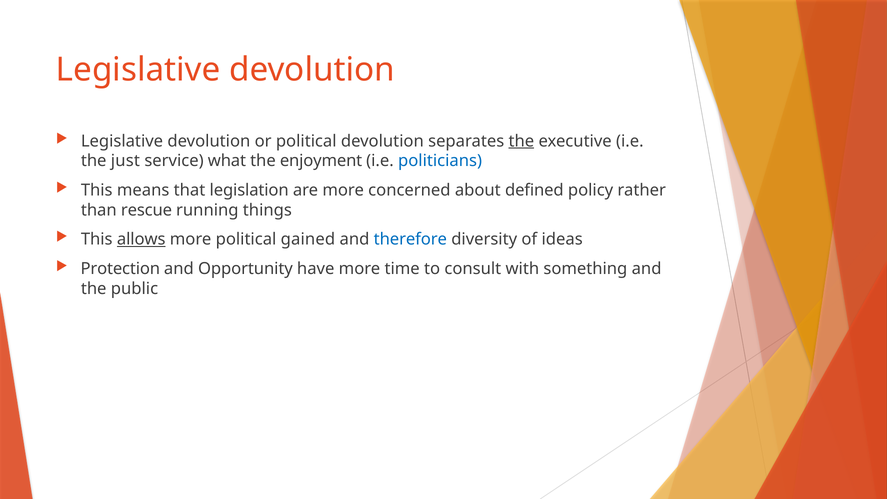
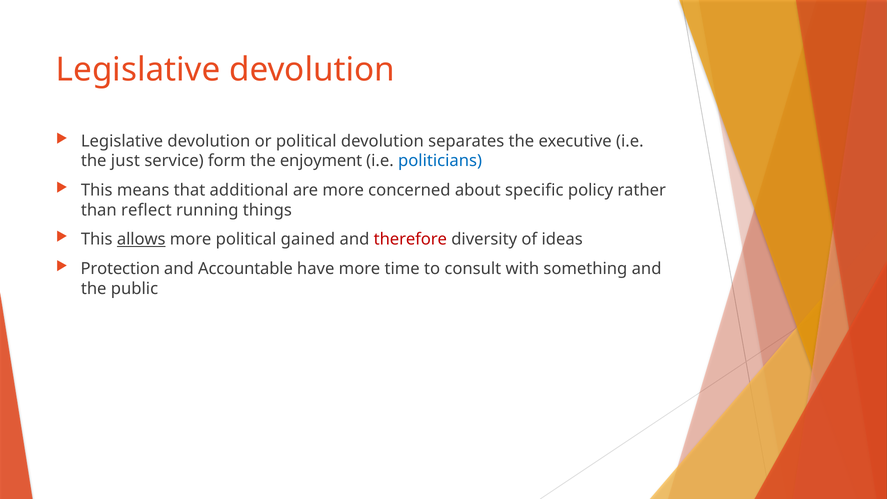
the at (521, 141) underline: present -> none
what: what -> form
legislation: legislation -> additional
defined: defined -> specific
rescue: rescue -> reflect
therefore colour: blue -> red
Opportunity: Opportunity -> Accountable
